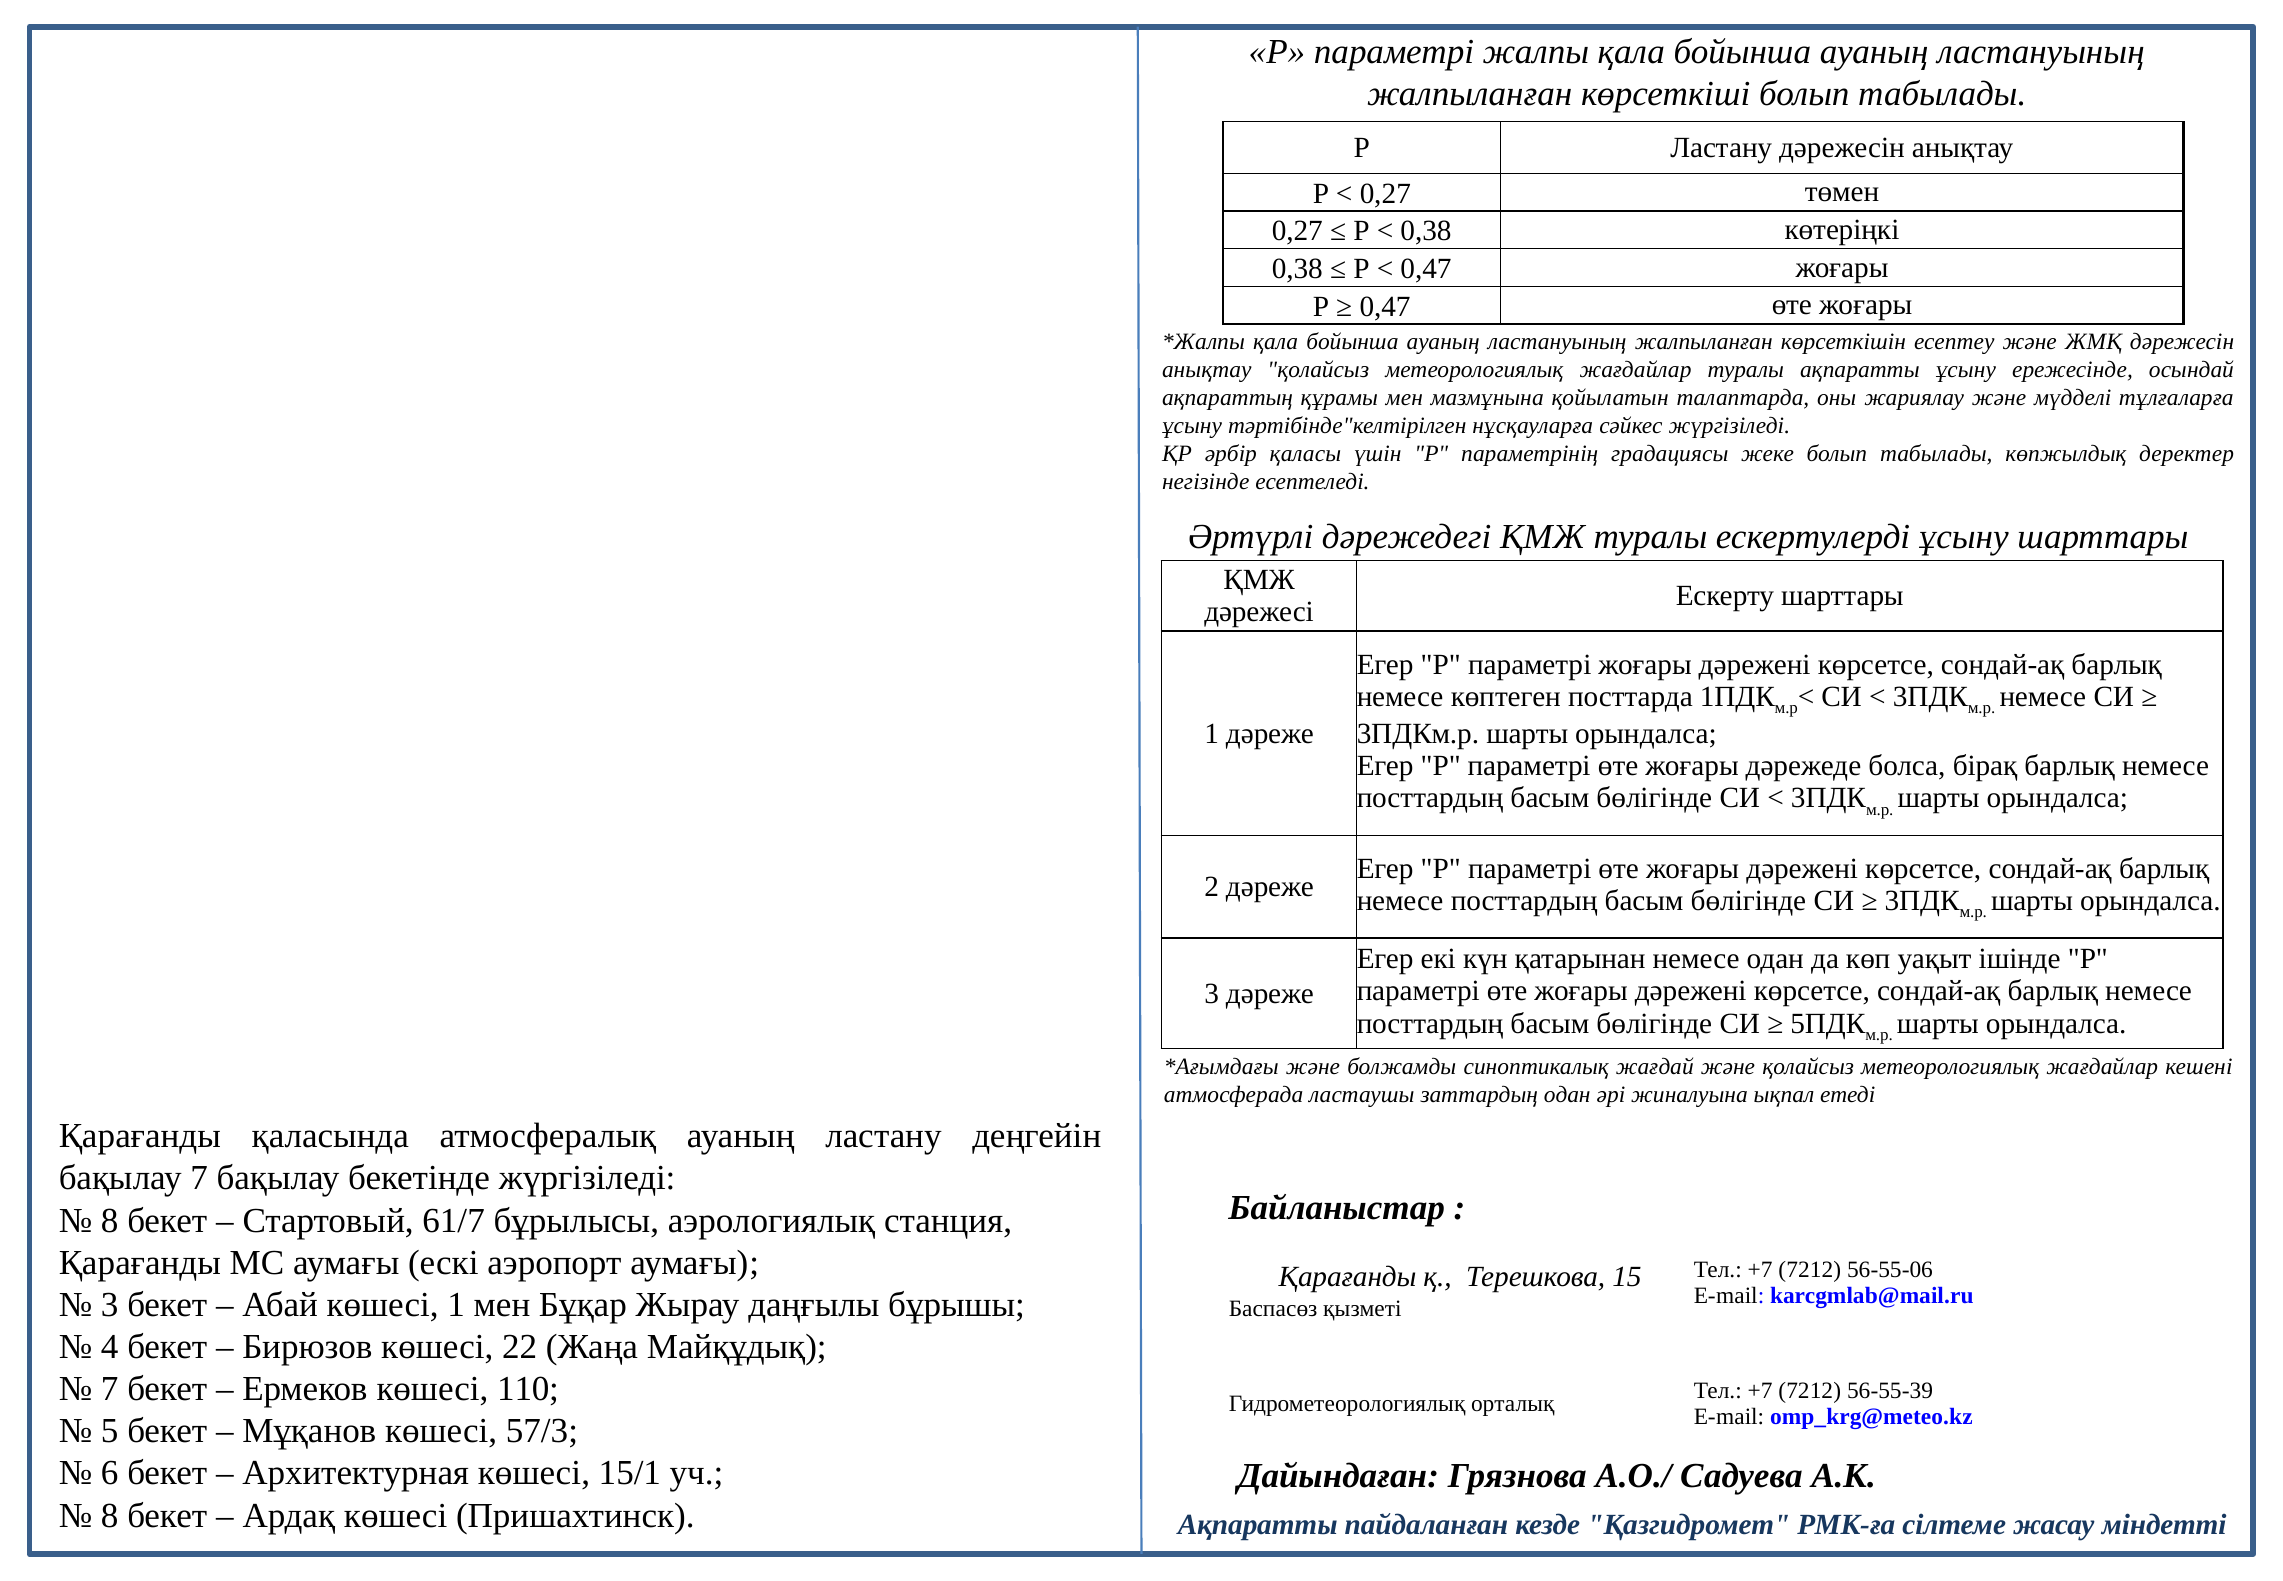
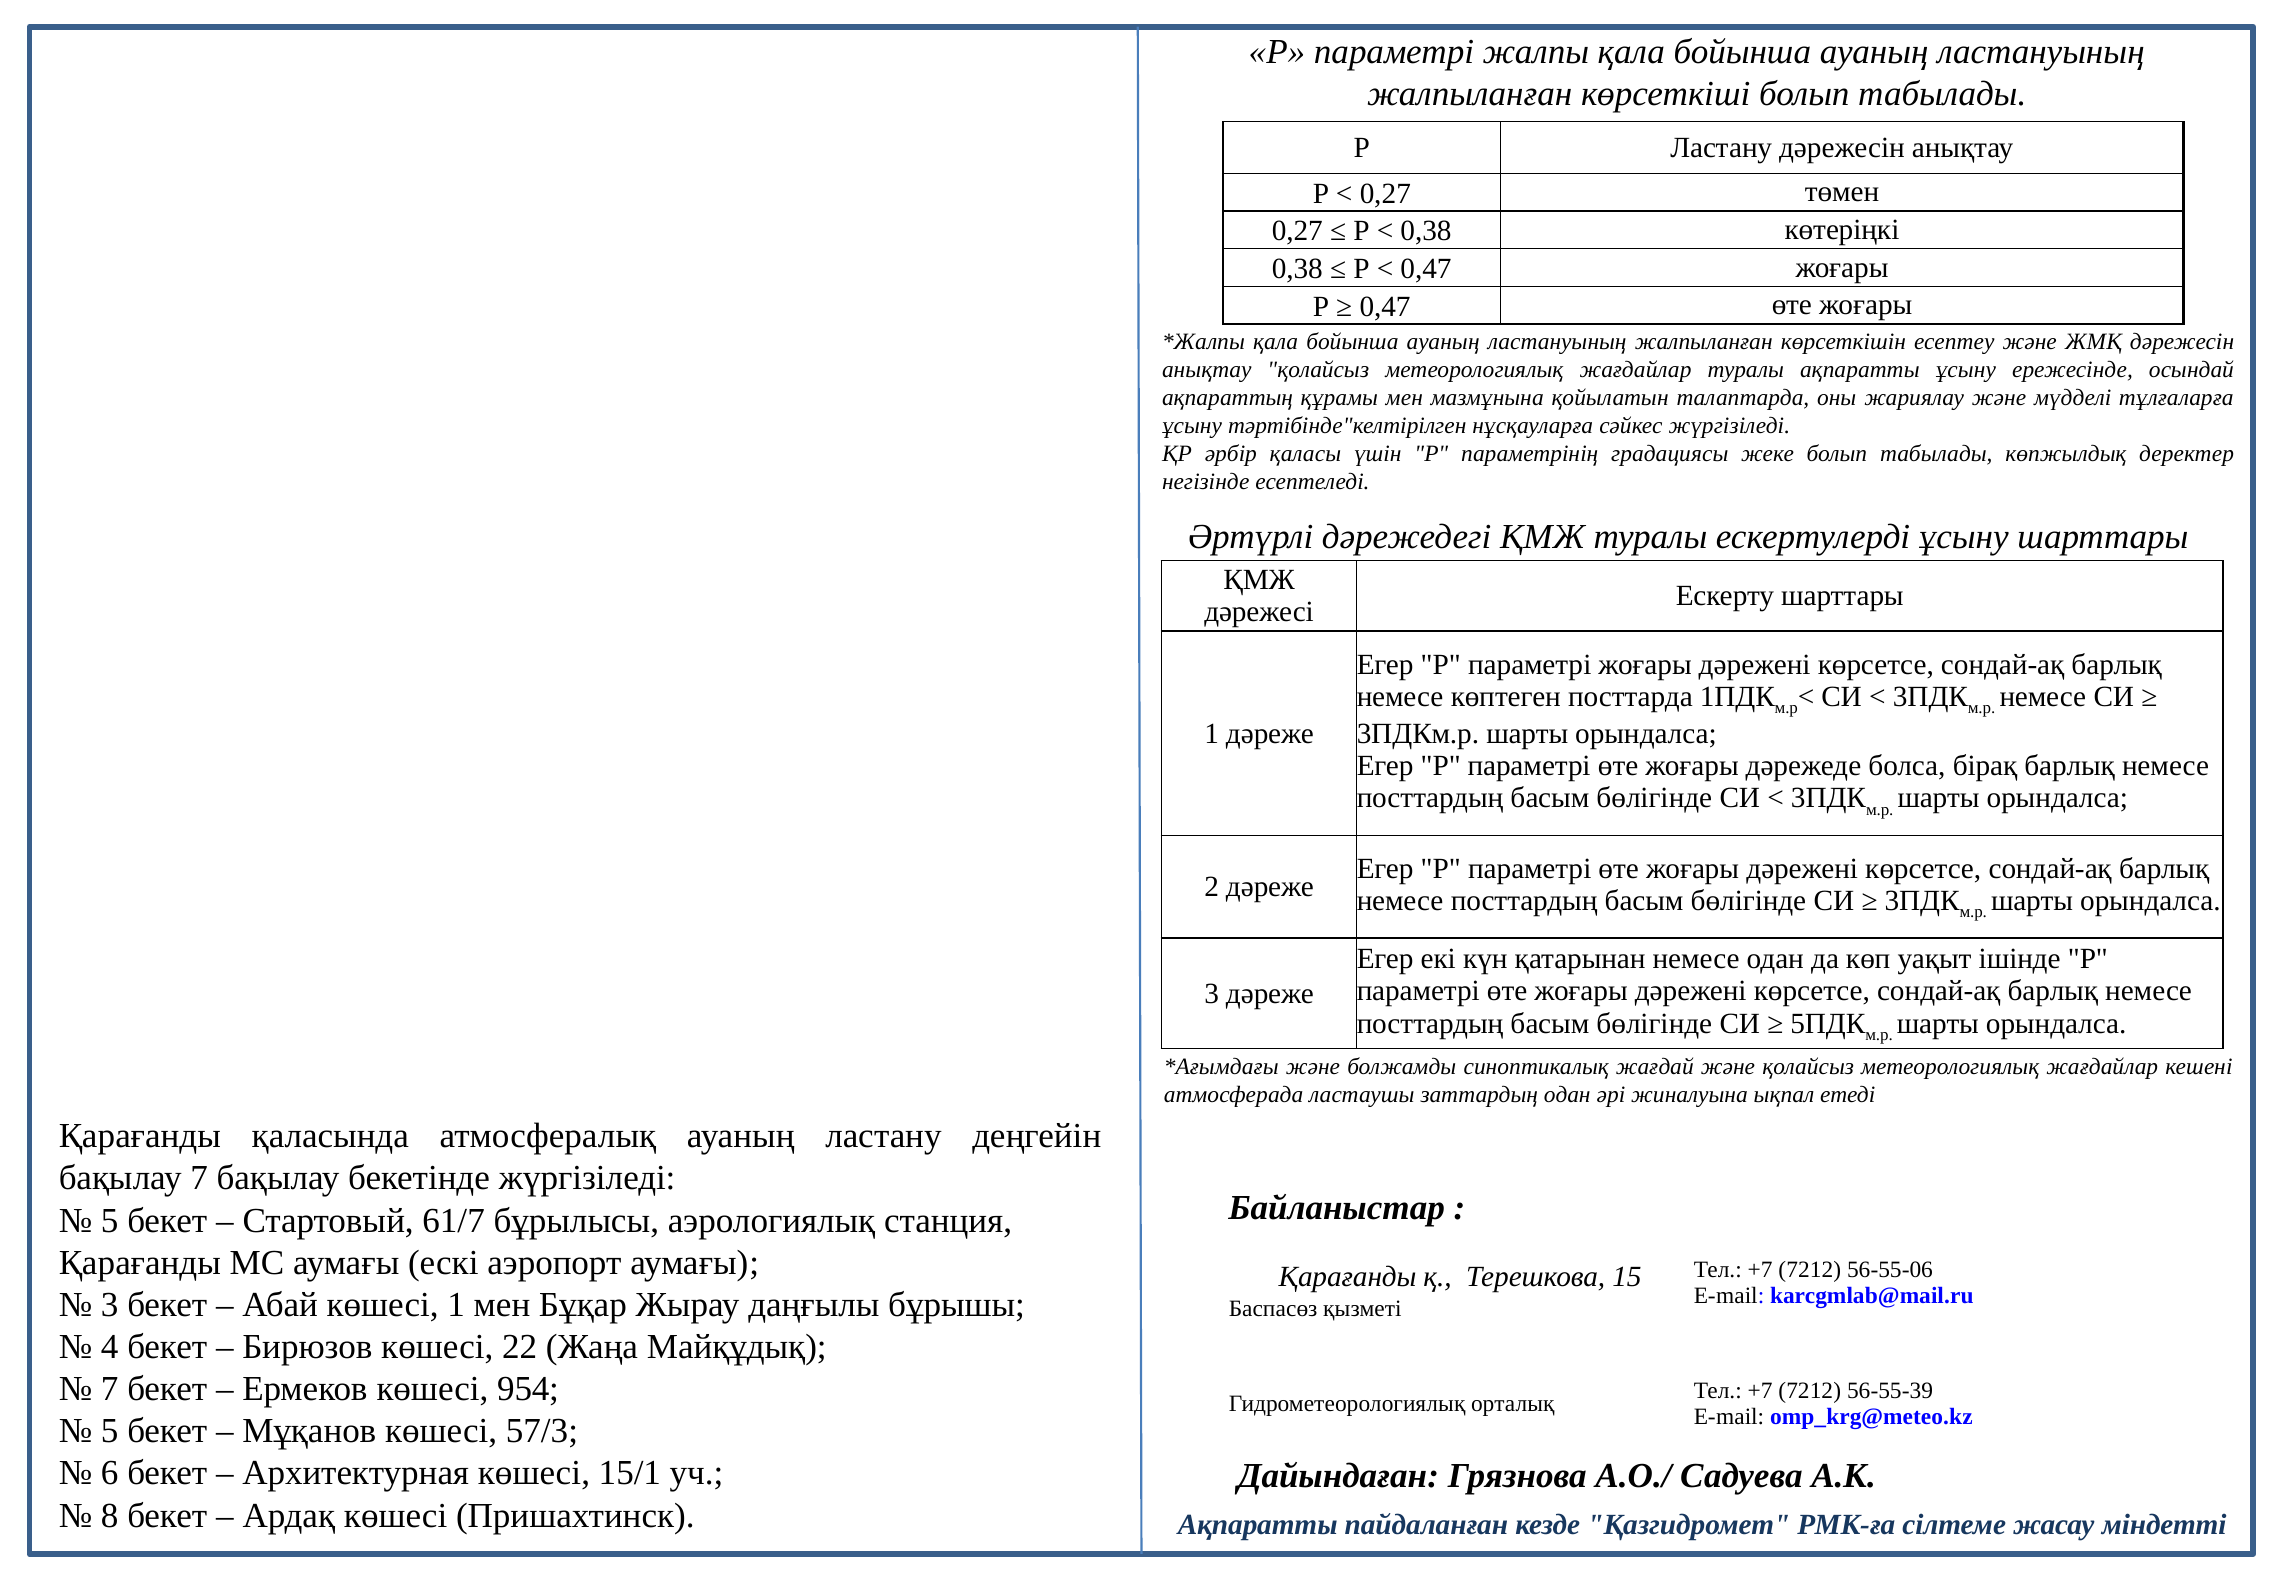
8 at (110, 1220): 8 -> 5
110: 110 -> 954
